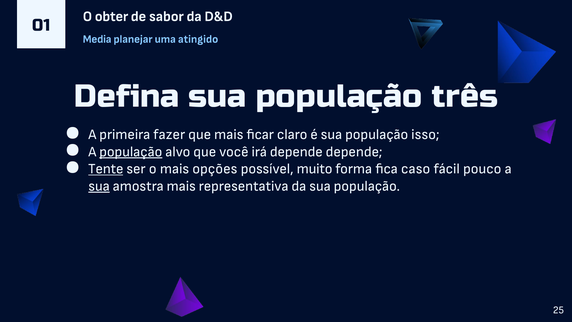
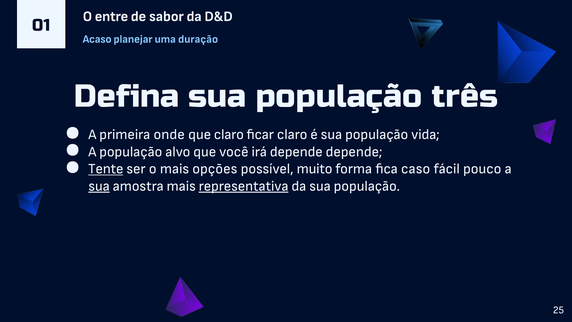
obter: obter -> entre
Media: Media -> Acaso
atingido: atingido -> duração
fazer: fazer -> onde
que mais: mais -> claro
isso: isso -> vida
população at (131, 151) underline: present -> none
representativa underline: none -> present
